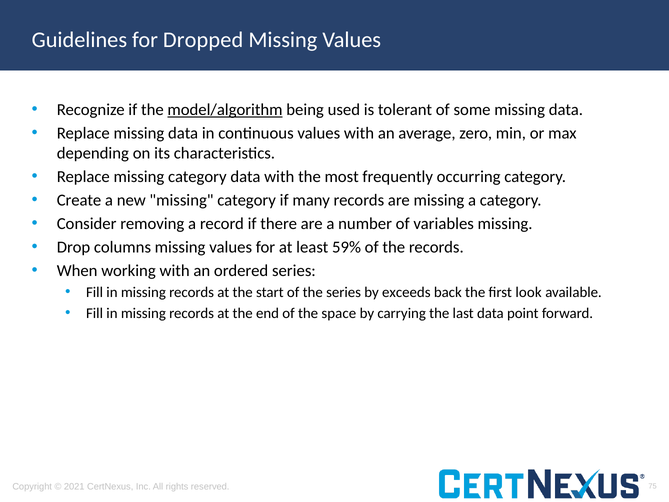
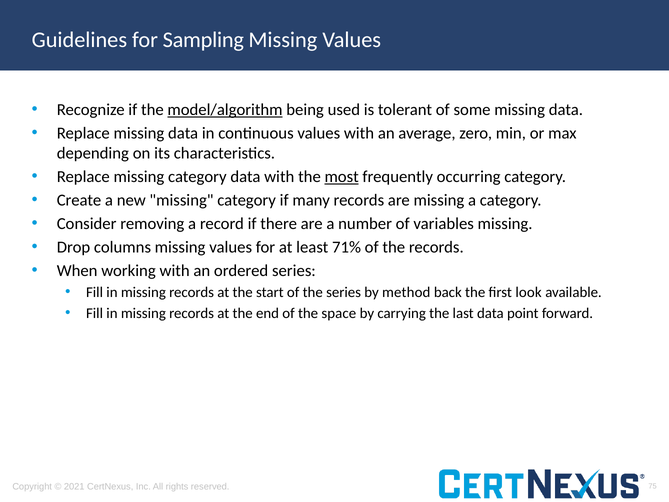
Dropped: Dropped -> Sampling
most underline: none -> present
59%: 59% -> 71%
exceeds: exceeds -> method
